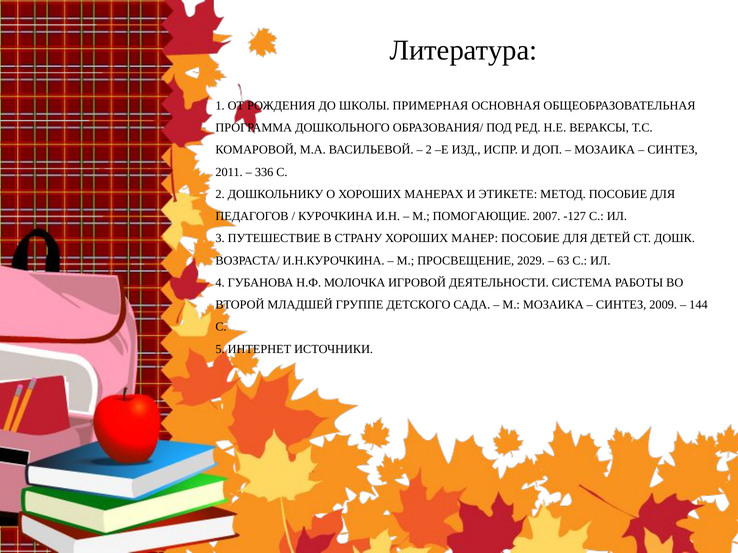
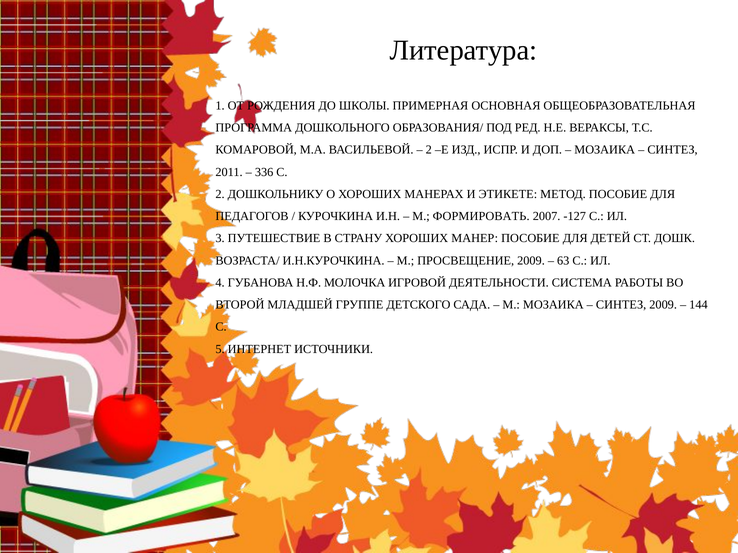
ПОМОГАЮЩИЕ: ПОМОГАЮЩИЕ -> ФОРМИРОВАТЬ
ПРОСВЕЩЕНИЕ 2029: 2029 -> 2009
